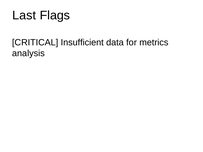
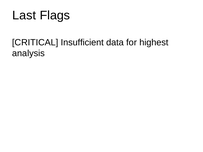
metrics: metrics -> highest
